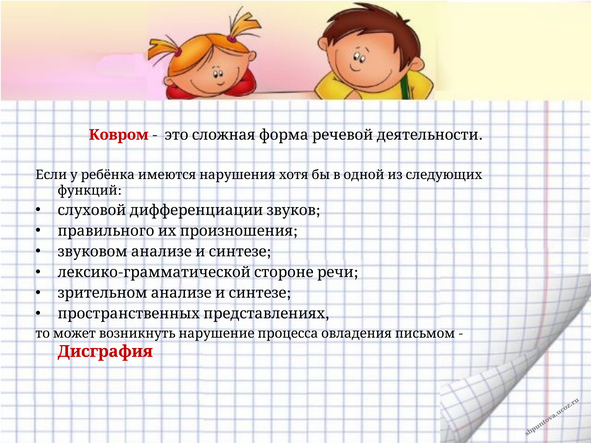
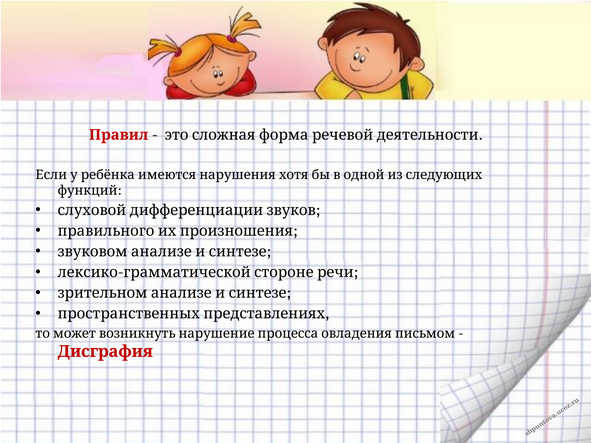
Ковром: Ковром -> Правил
